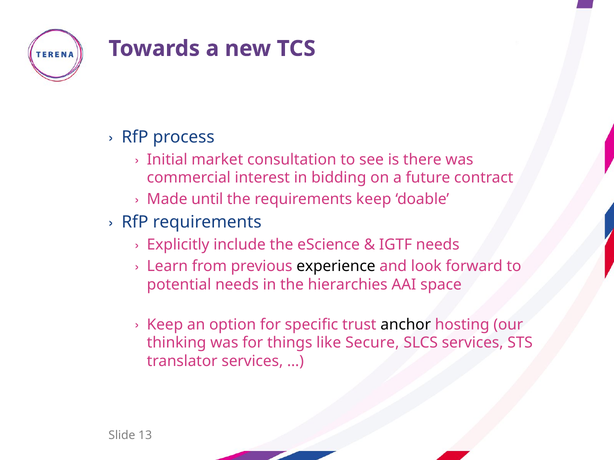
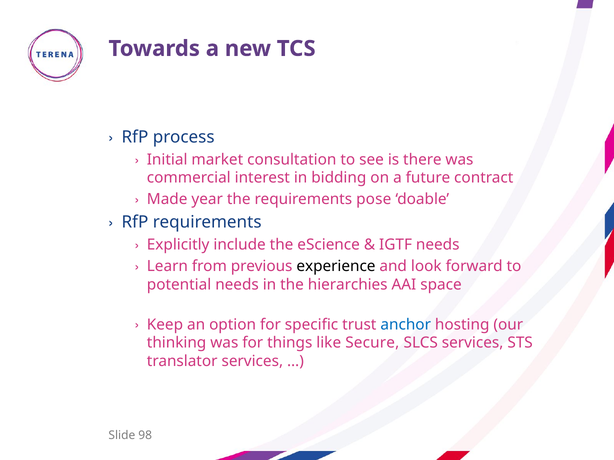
until: until -> year
requirements keep: keep -> pose
anchor colour: black -> blue
13: 13 -> 98
